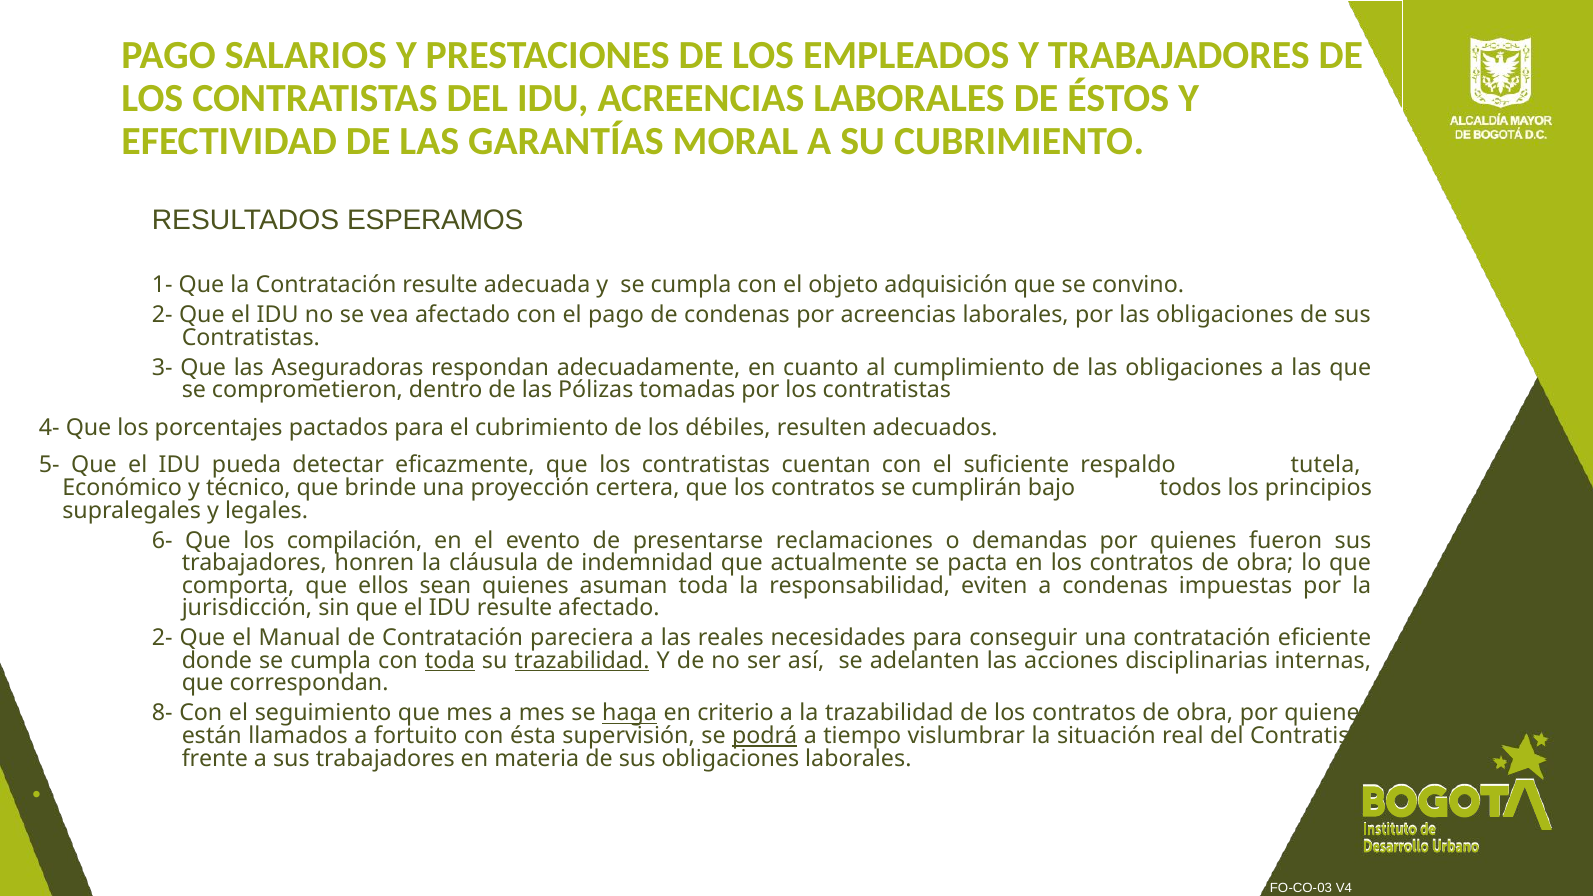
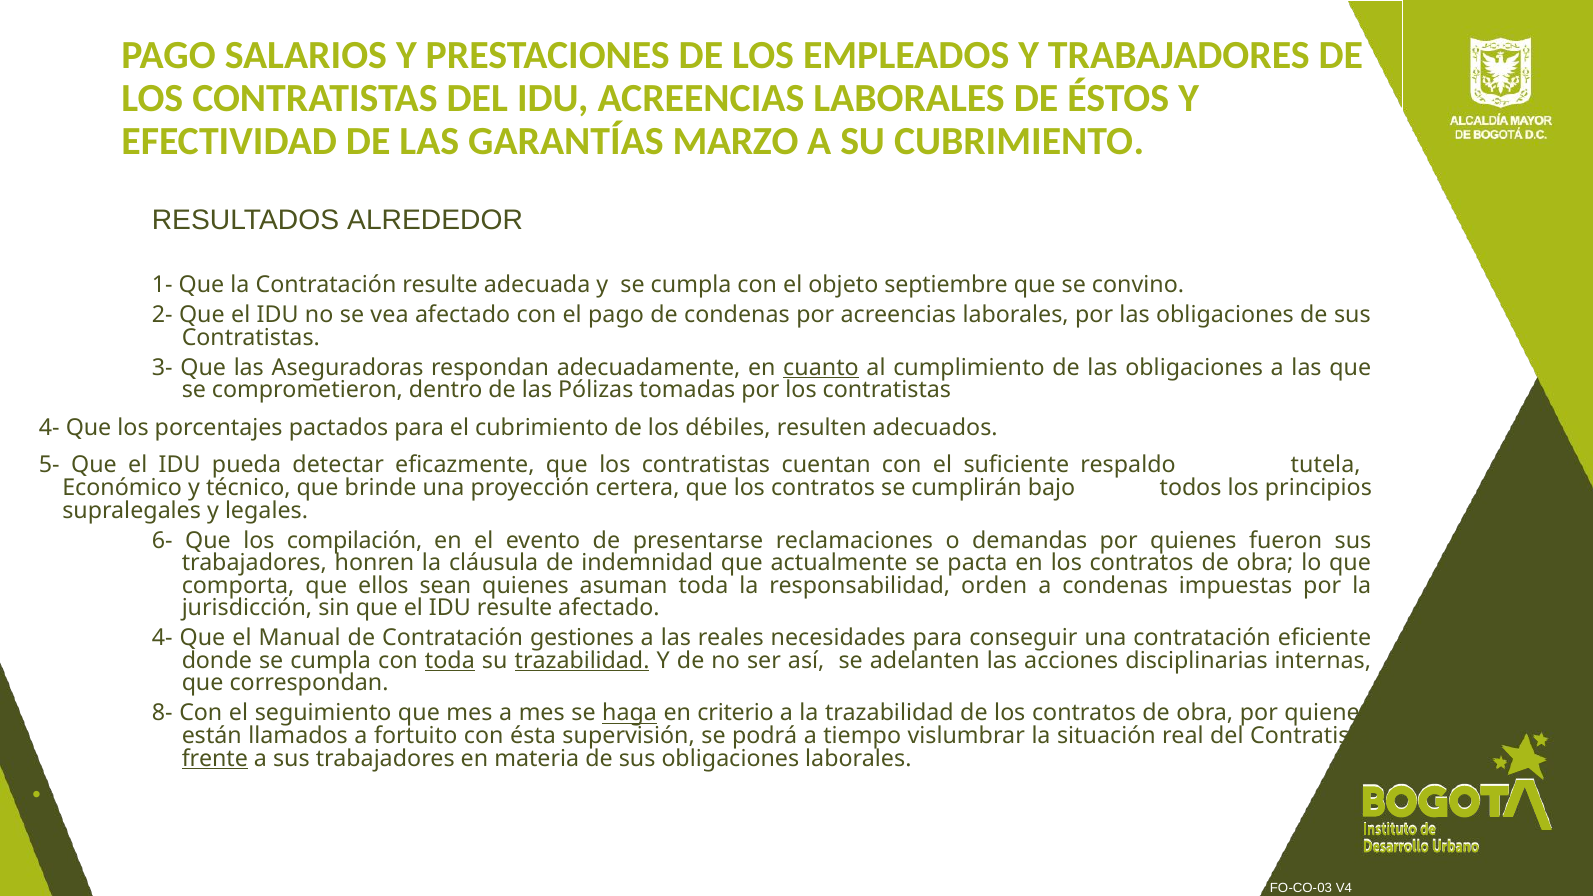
MORAL: MORAL -> MARZO
ESPERAMOS: ESPERAMOS -> ALREDEDOR
adquisición: adquisición -> septiembre
cuanto underline: none -> present
eviten: eviten -> orden
2- at (162, 638): 2- -> 4-
pareciera: pareciera -> gestiones
podrá underline: present -> none
frente underline: none -> present
